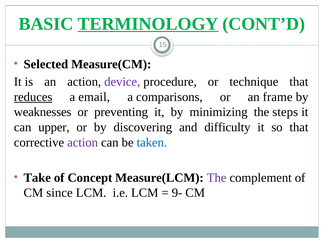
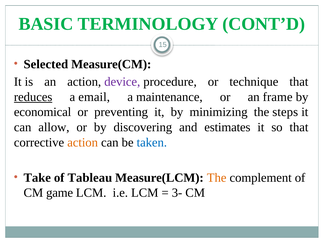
TERMINOLOGY underline: present -> none
comparisons: comparisons -> maintenance
weaknesses: weaknesses -> economical
upper: upper -> allow
difficulty: difficulty -> estimates
action at (83, 142) colour: purple -> orange
Concept: Concept -> Tableau
The at (217, 178) colour: purple -> orange
since: since -> game
9-: 9- -> 3-
